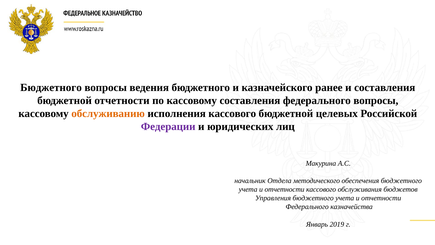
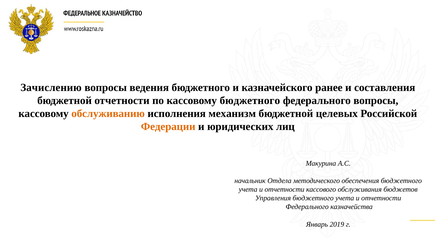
Бюджетного at (51, 87): Бюджетного -> Зачислению
кассовому составления: составления -> бюджетного
исполнения кассового: кассового -> механизм
Федерации colour: purple -> orange
